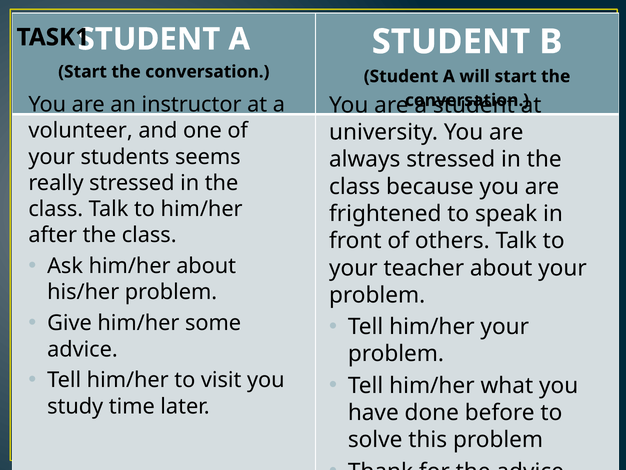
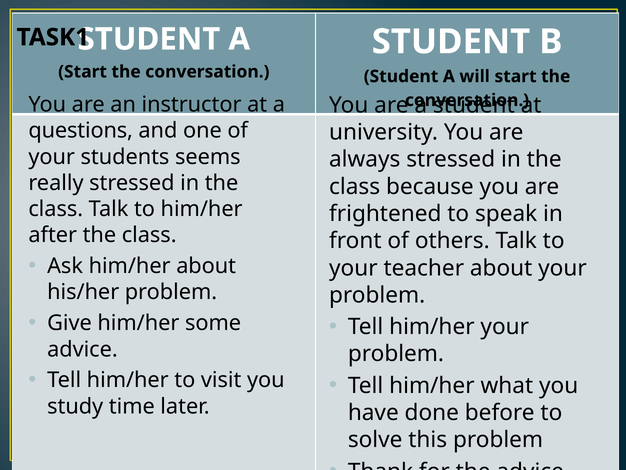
volunteer: volunteer -> questions
